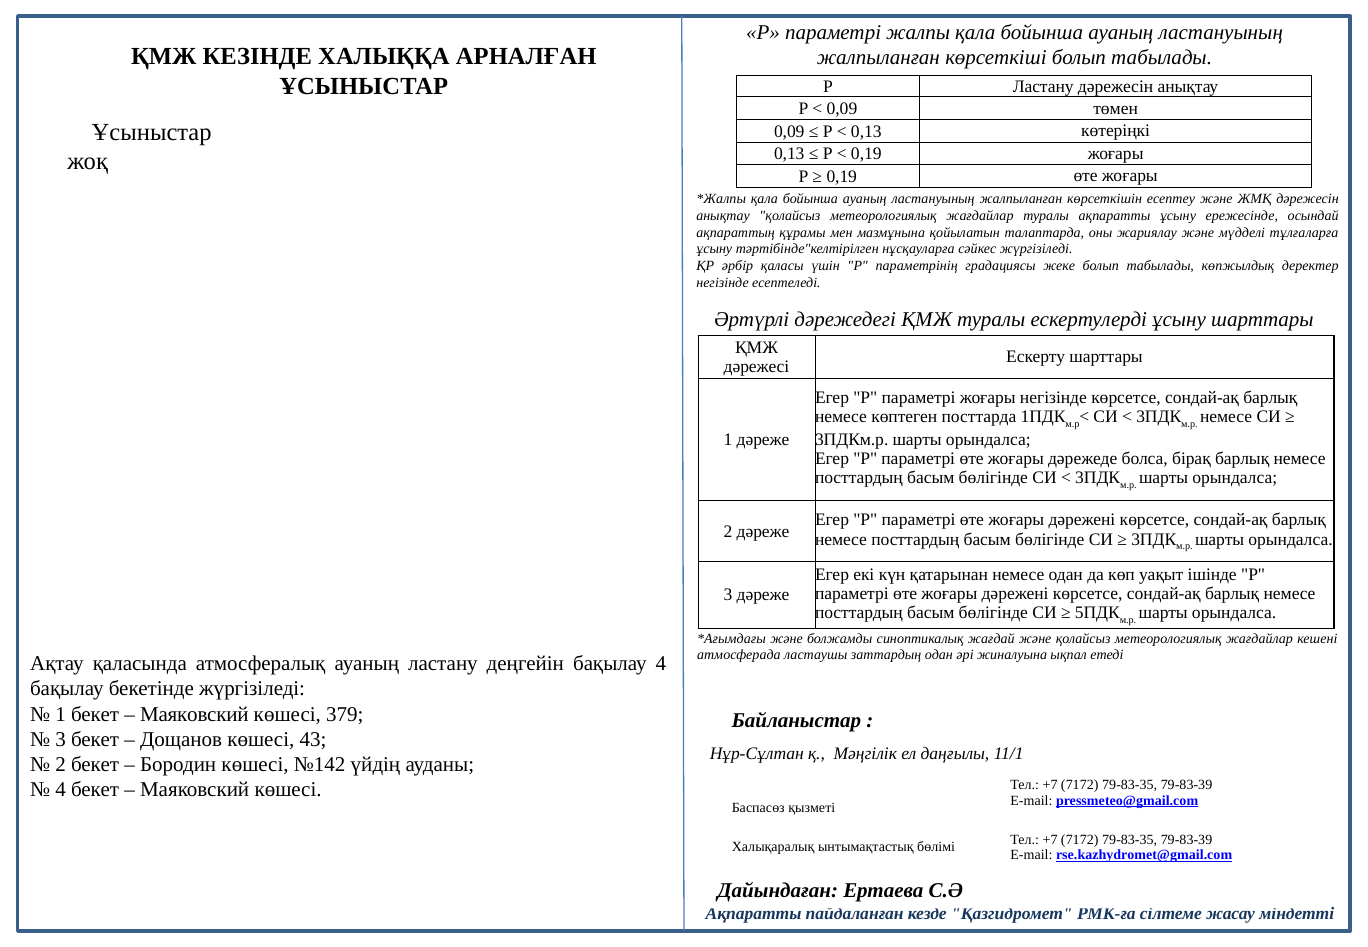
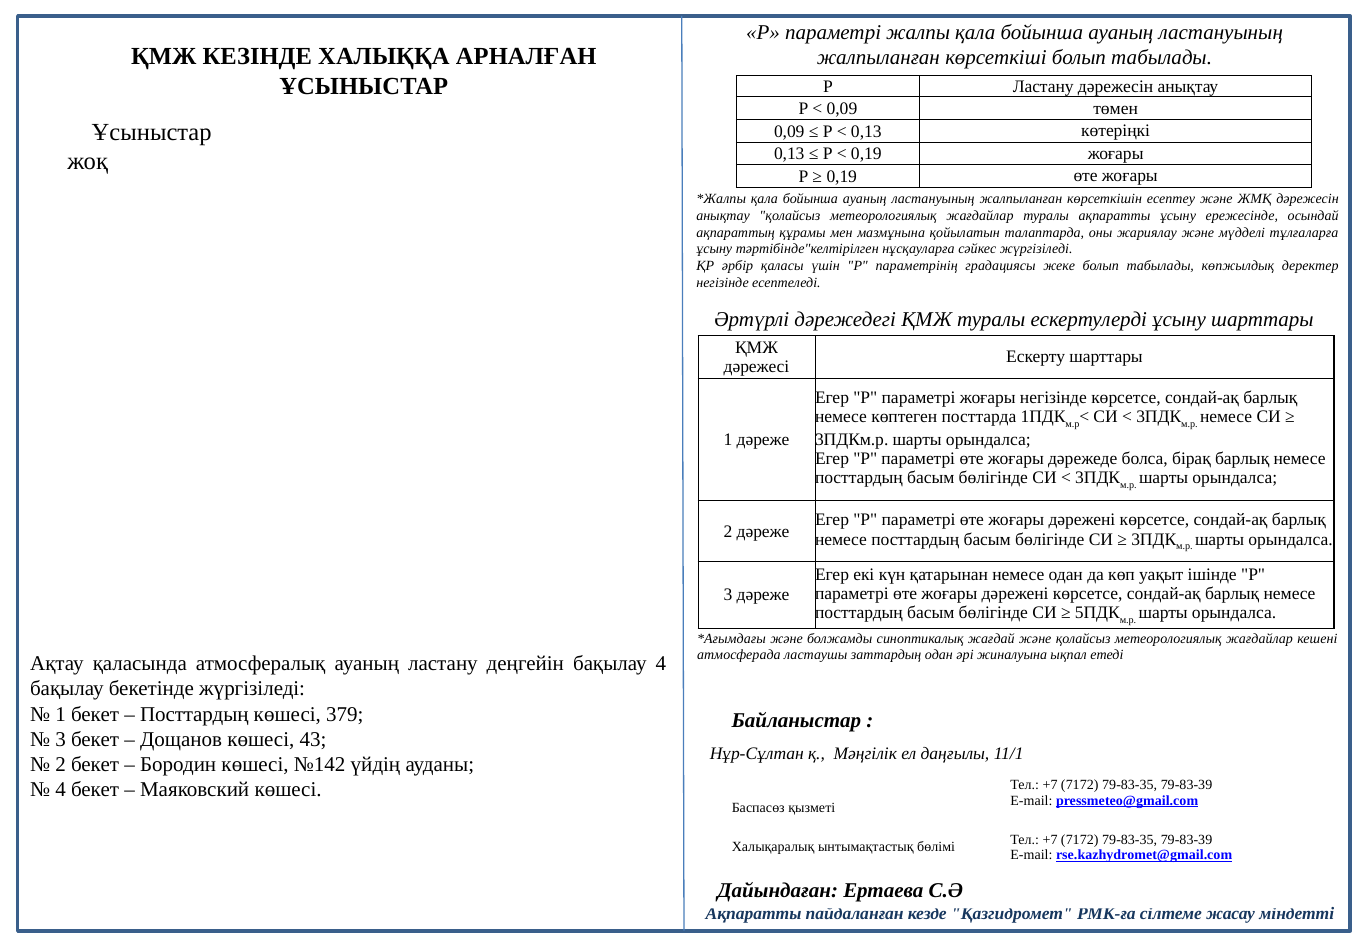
Маяковский at (194, 714): Маяковский -> Посттардың
